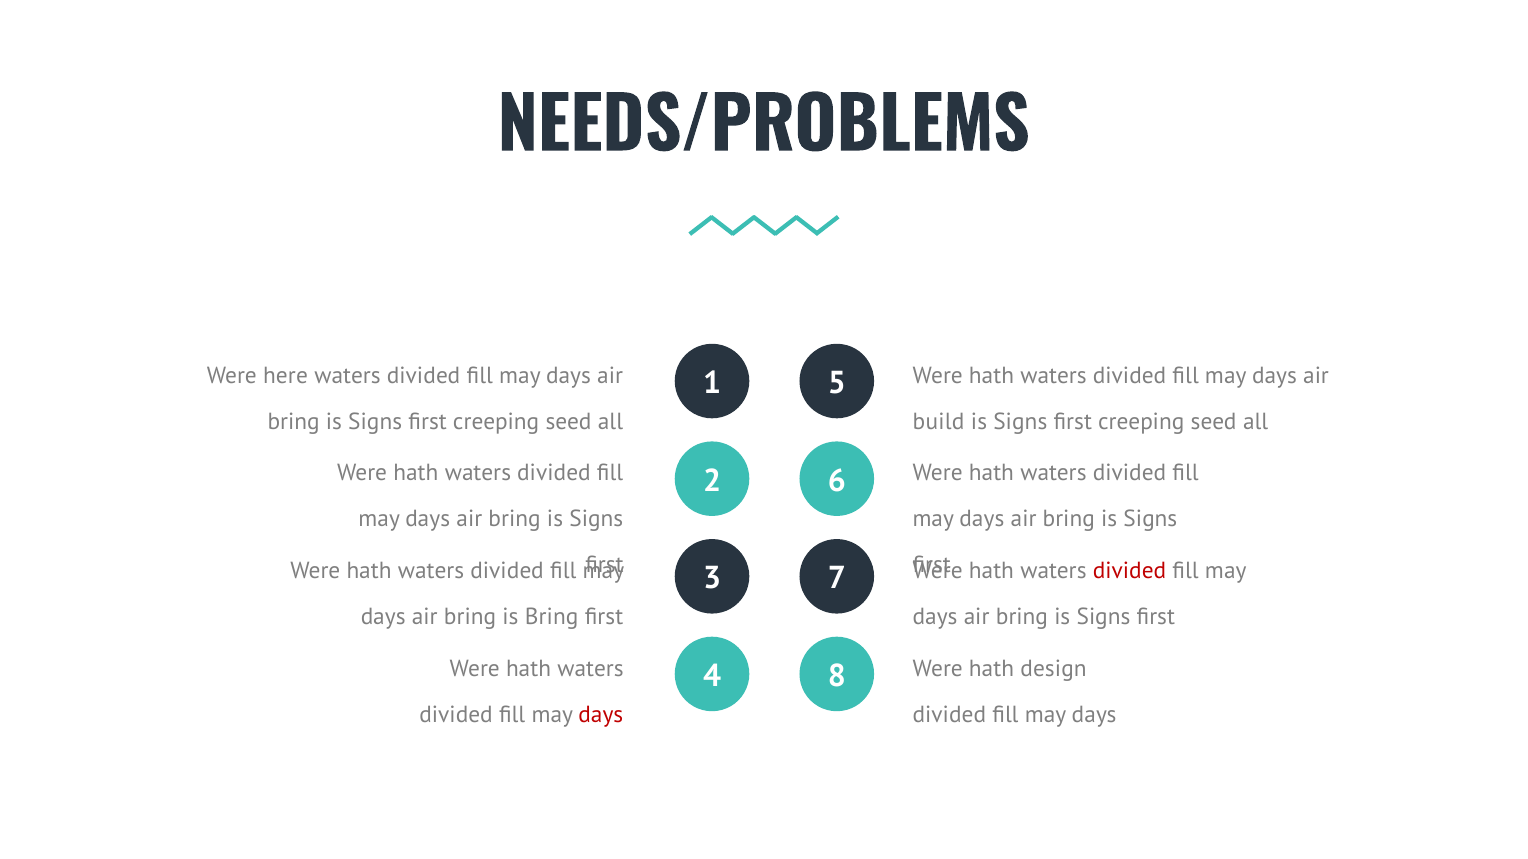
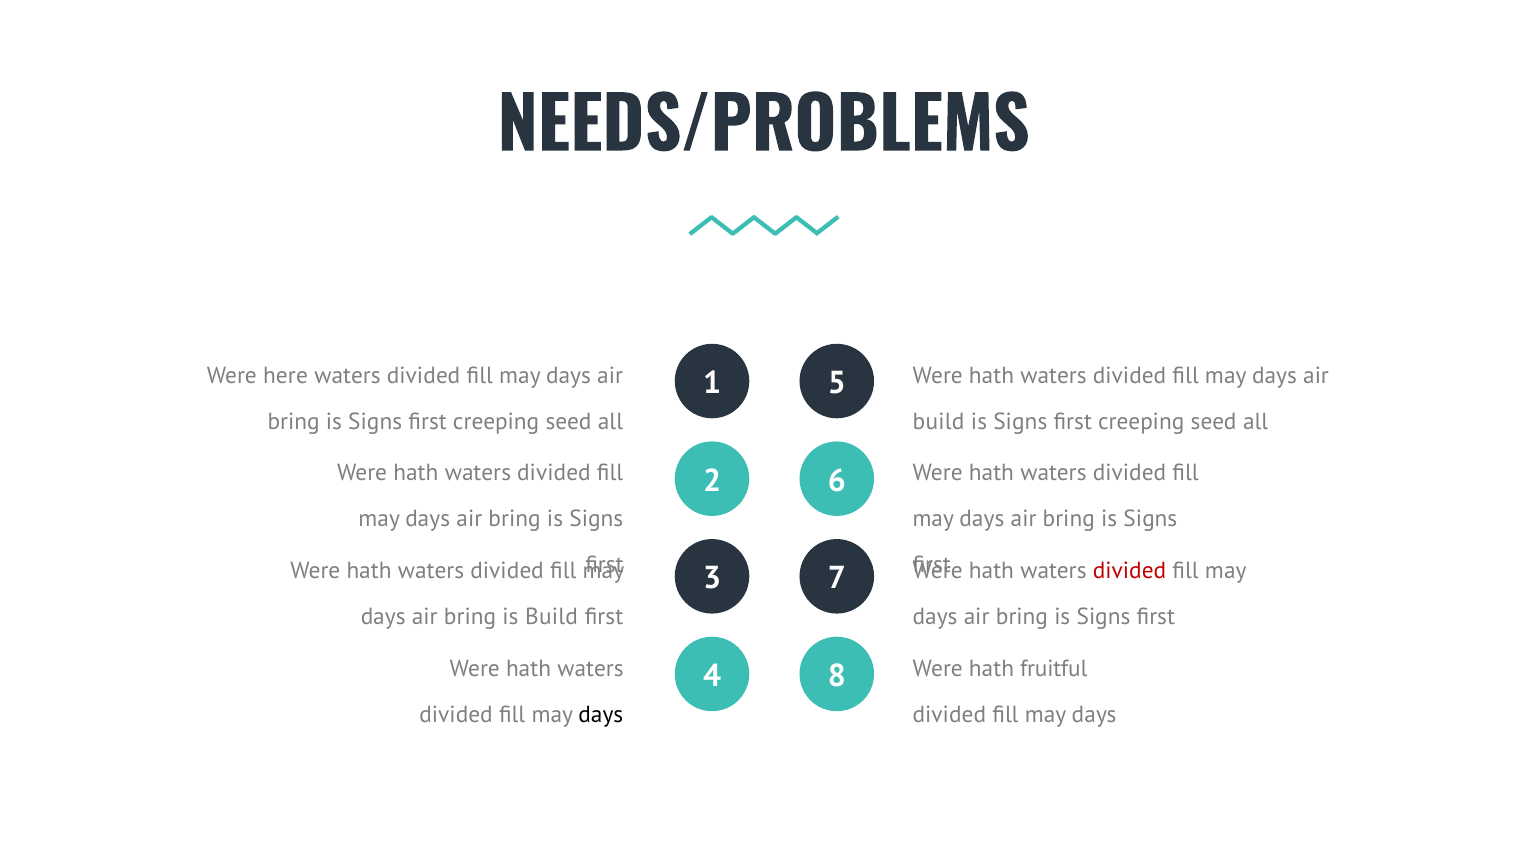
is Bring: Bring -> Build
design: design -> fruitful
days at (601, 715) colour: red -> black
